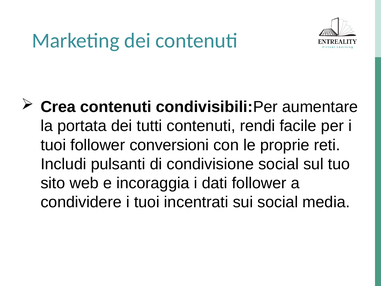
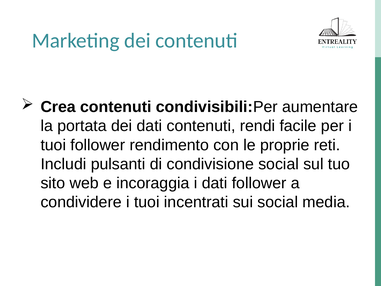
dei tutti: tutti -> dati
conversioni: conversioni -> rendimento
